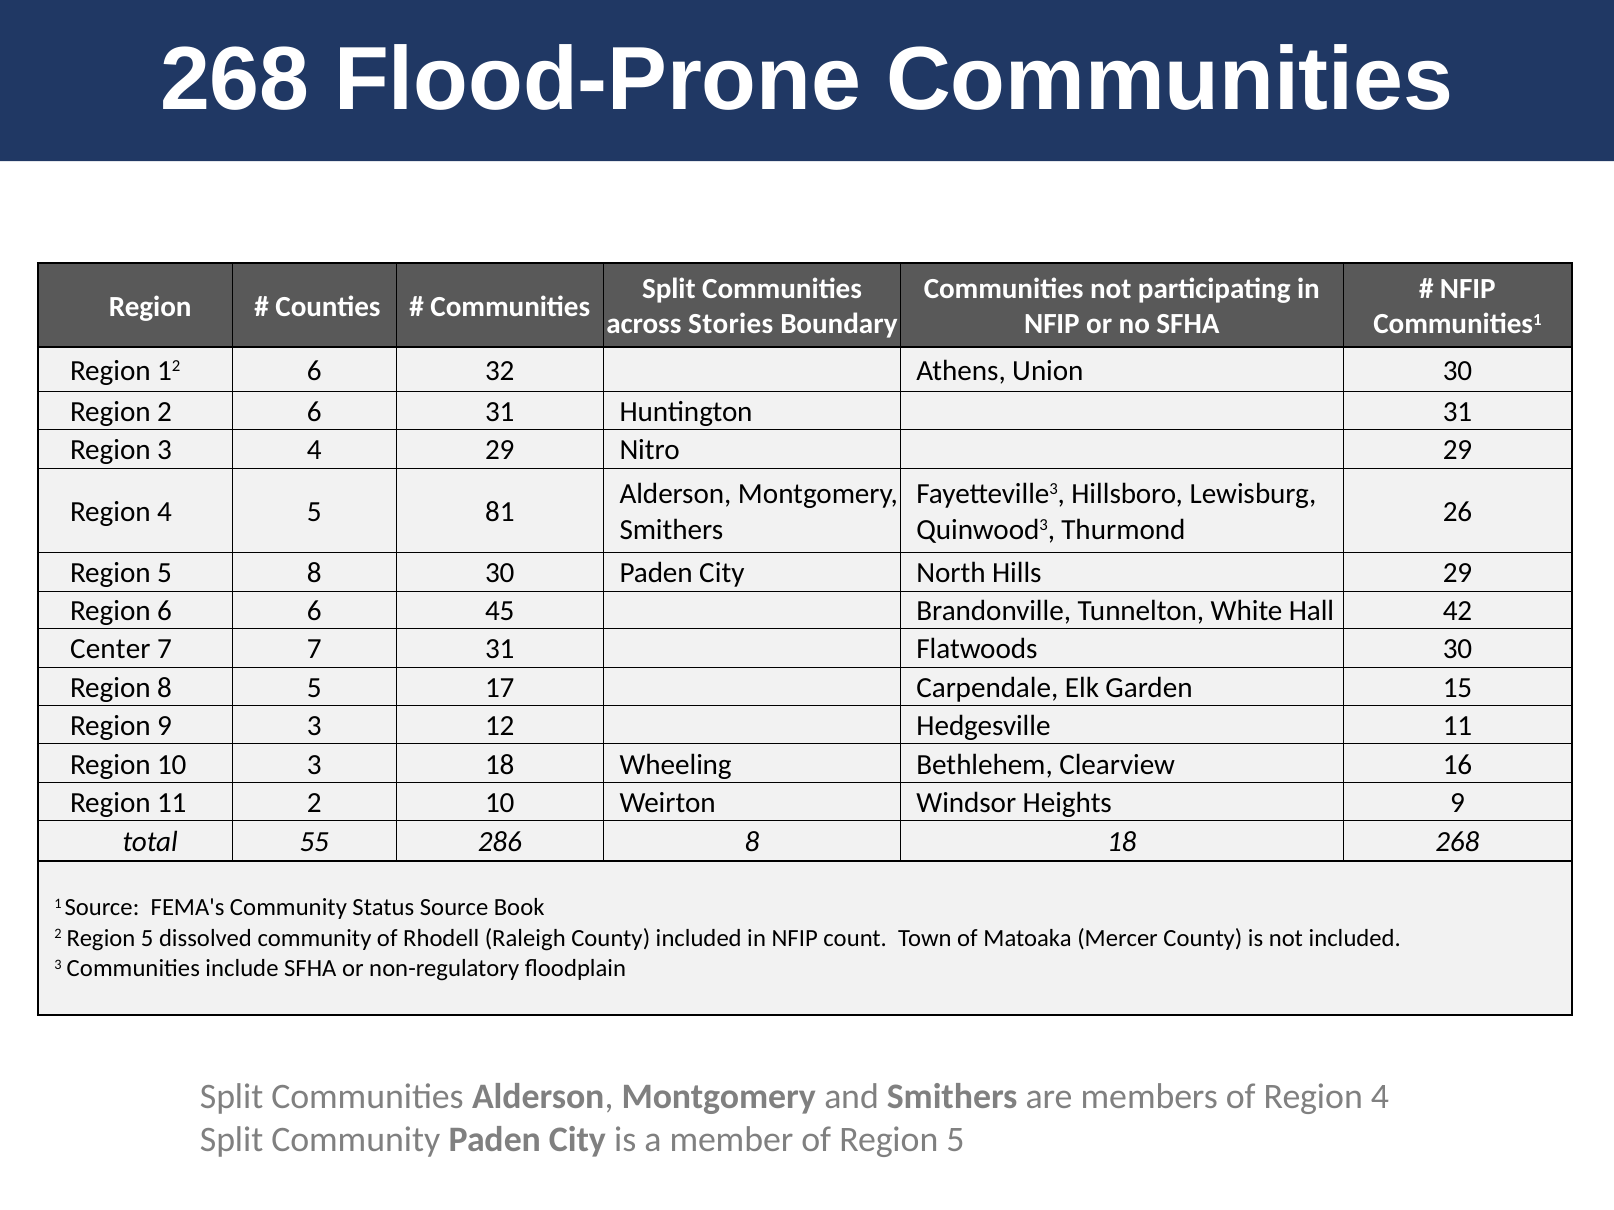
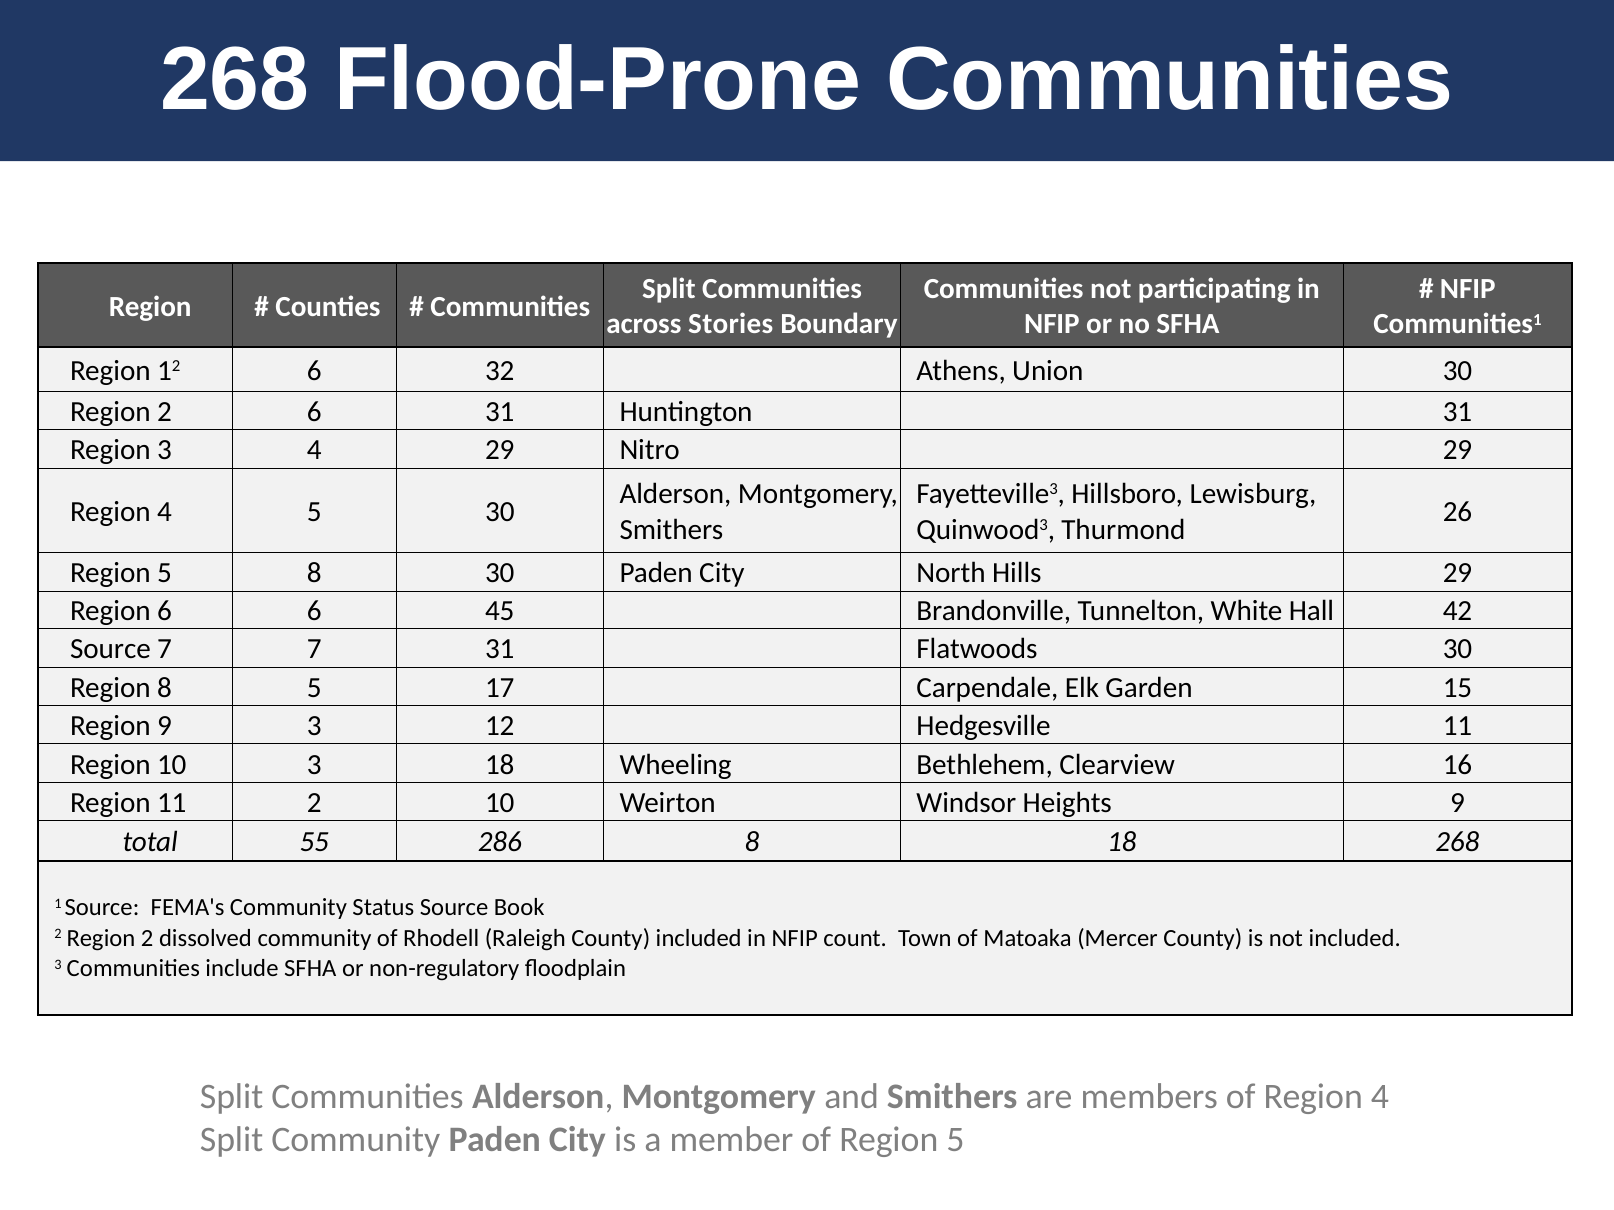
5 81: 81 -> 30
Center at (110, 650): Center -> Source
2 Region 5: 5 -> 2
